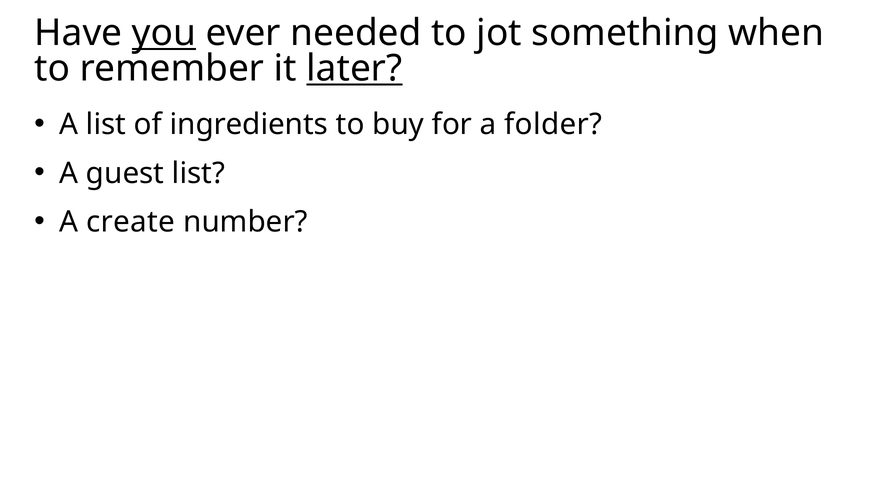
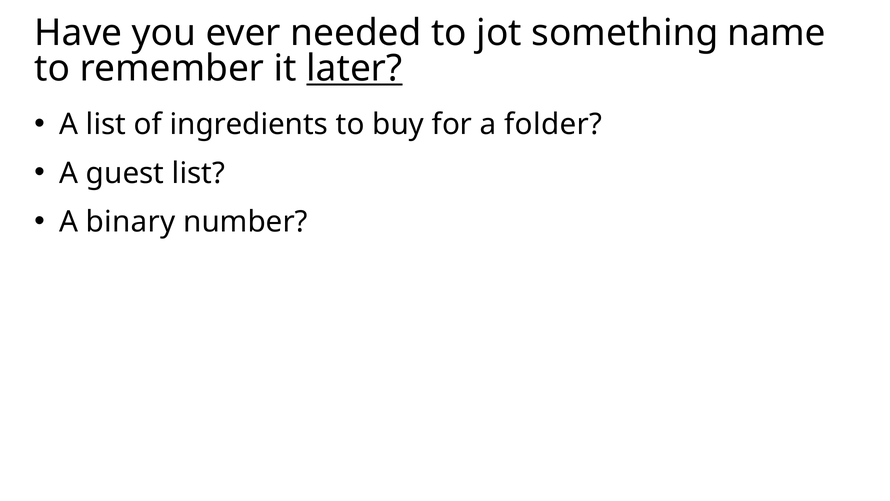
you underline: present -> none
when: when -> name
create: create -> binary
